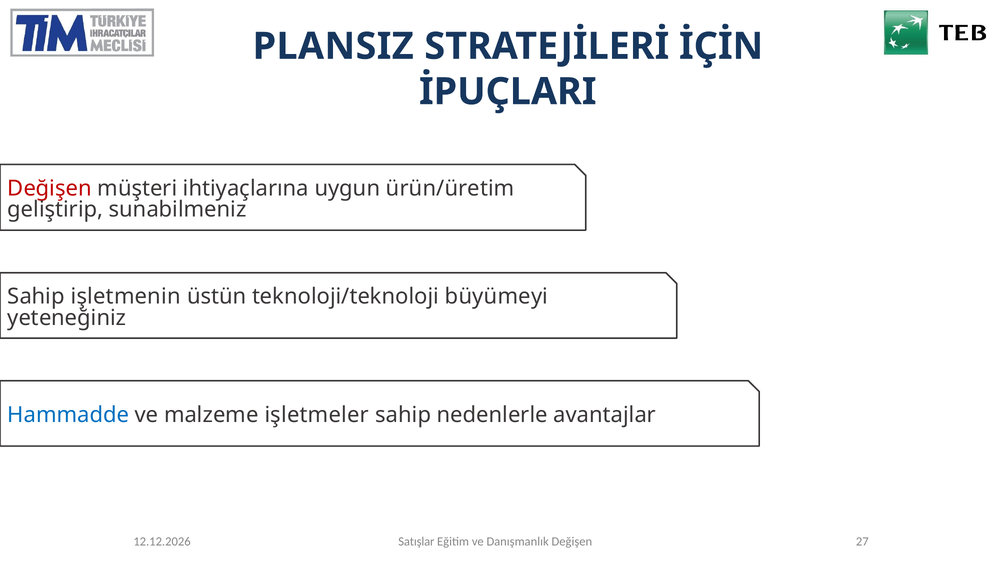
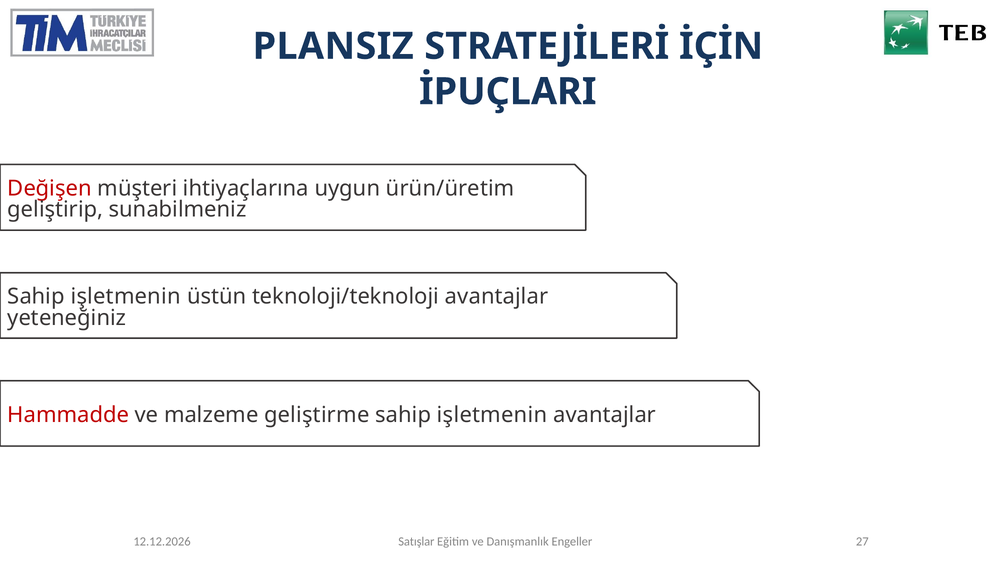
teknoloji/teknoloji büyümeyi: büyümeyi -> avantajlar
Hammadde colour: blue -> red
işletmeler: işletmeler -> geliştirme
nedenlerle at (492, 415): nedenlerle -> işletmenin
Danışmanlık Değişen: Değişen -> Engeller
